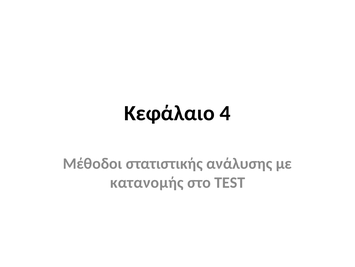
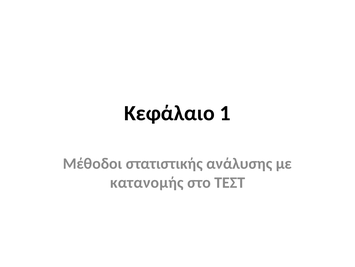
4: 4 -> 1
TEST: TEST -> ΤΕΣΤ
